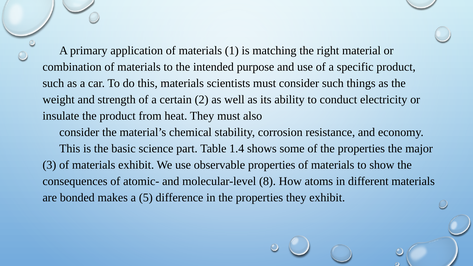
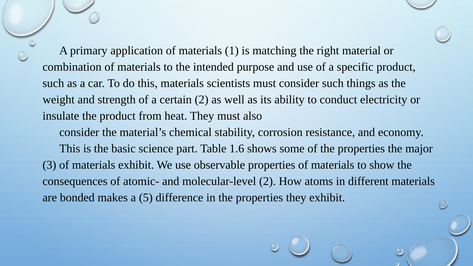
1.4: 1.4 -> 1.6
molecular-level 8: 8 -> 2
